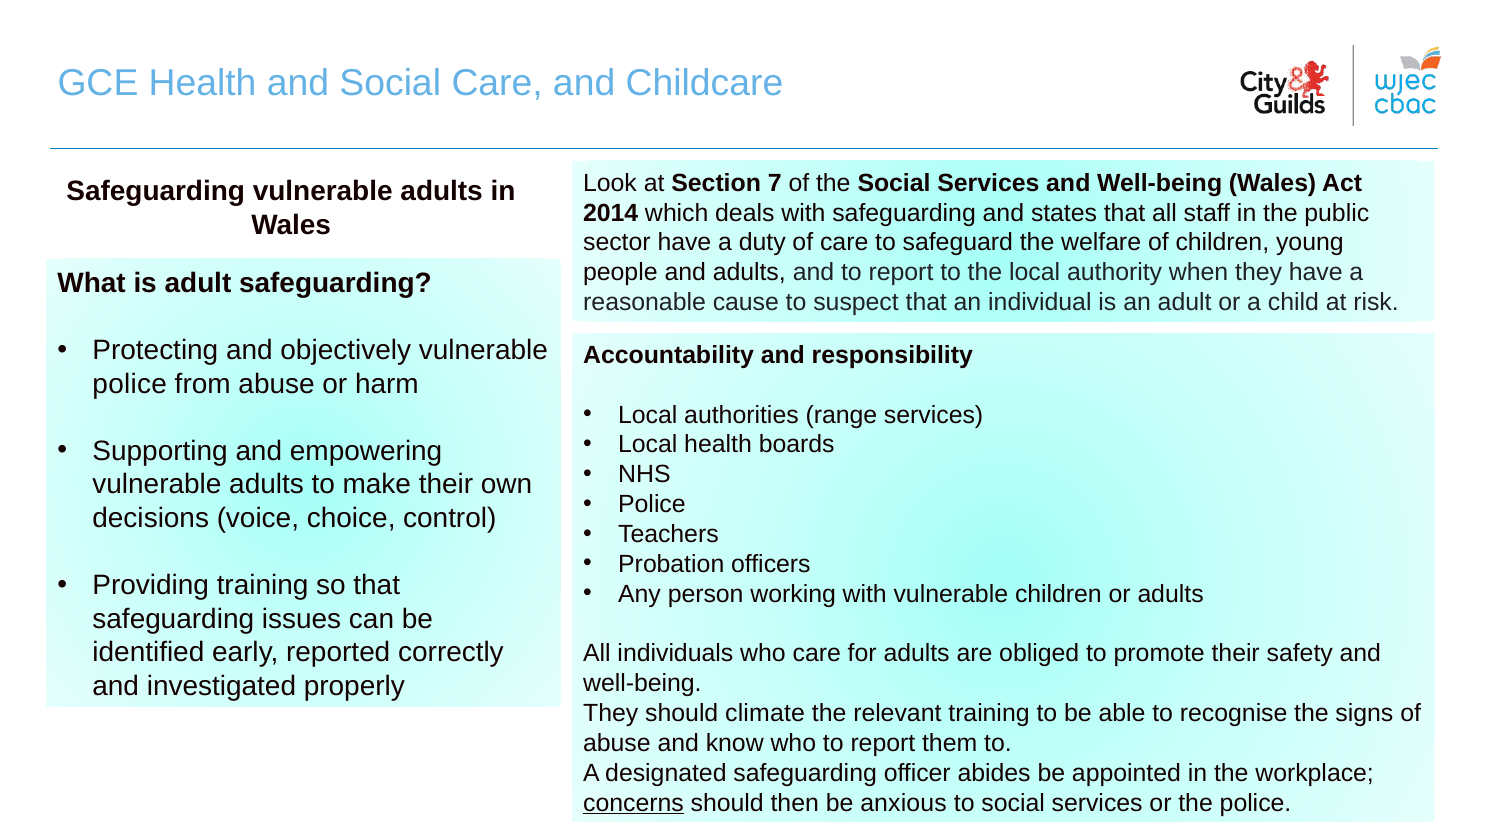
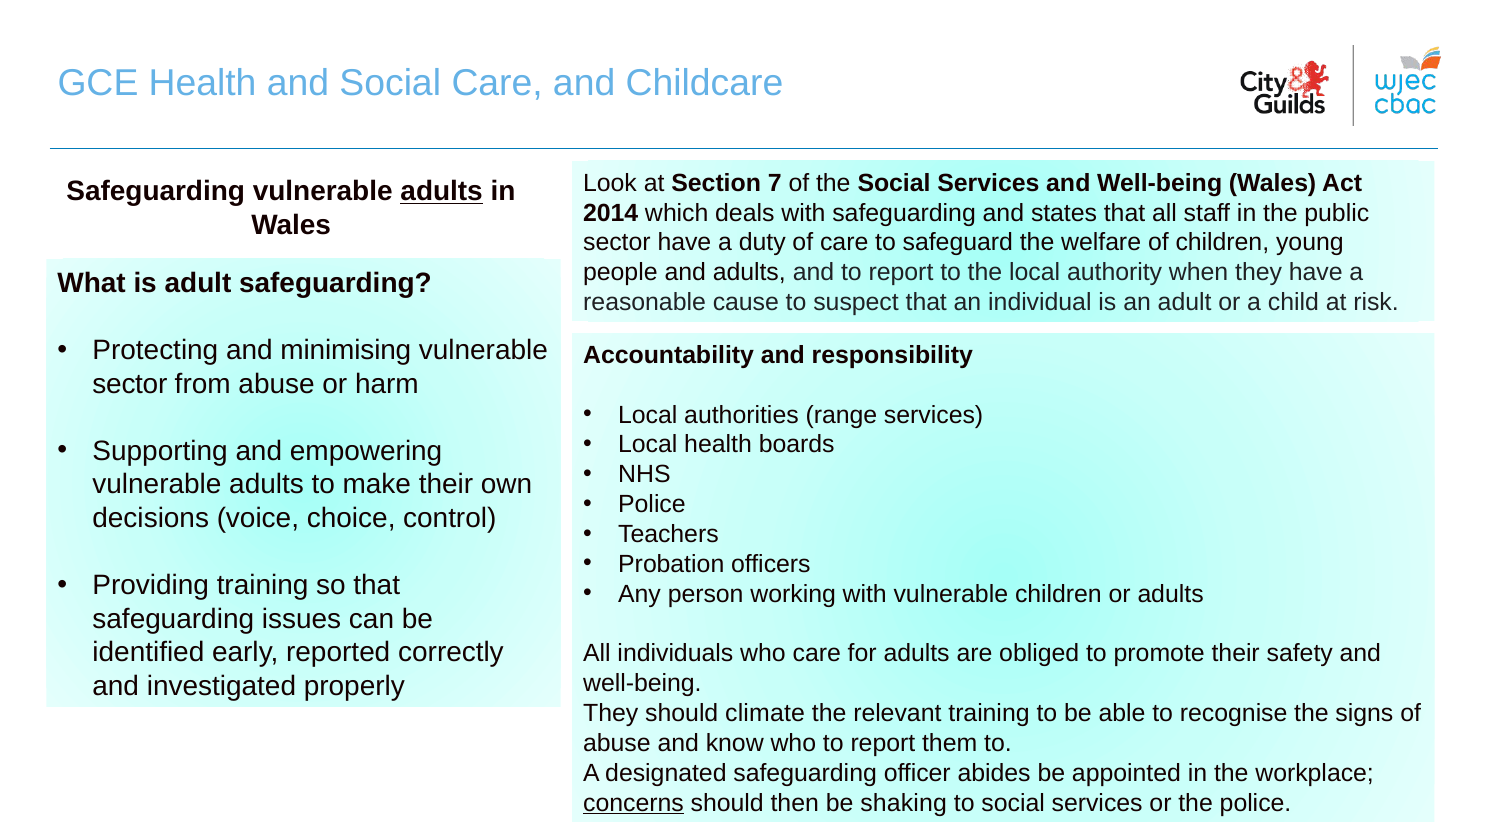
adults at (442, 191) underline: none -> present
objectively: objectively -> minimising
police at (130, 384): police -> sector
anxious: anxious -> shaking
